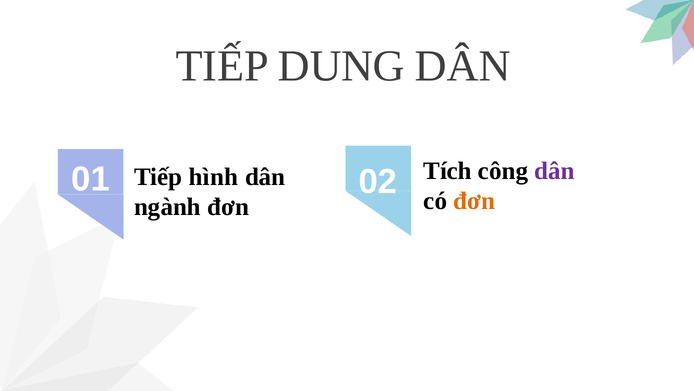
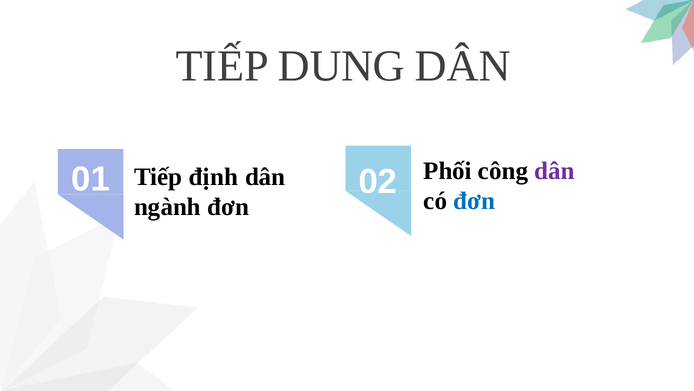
Tích: Tích -> Phối
hình: hình -> định
đơn at (474, 201) colour: orange -> blue
